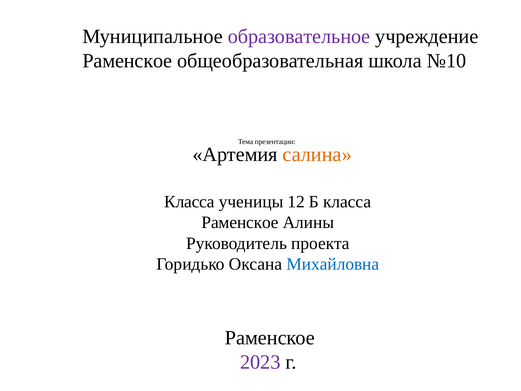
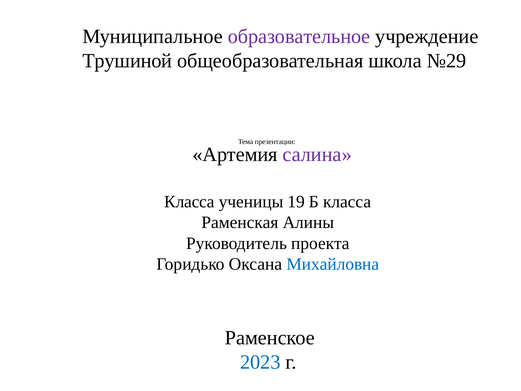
Раменское at (127, 61): Раменское -> Трушиной
№10: №10 -> №29
салина colour: orange -> purple
12: 12 -> 19
Раменское at (240, 222): Раменское -> Раменская
2023 colour: purple -> blue
